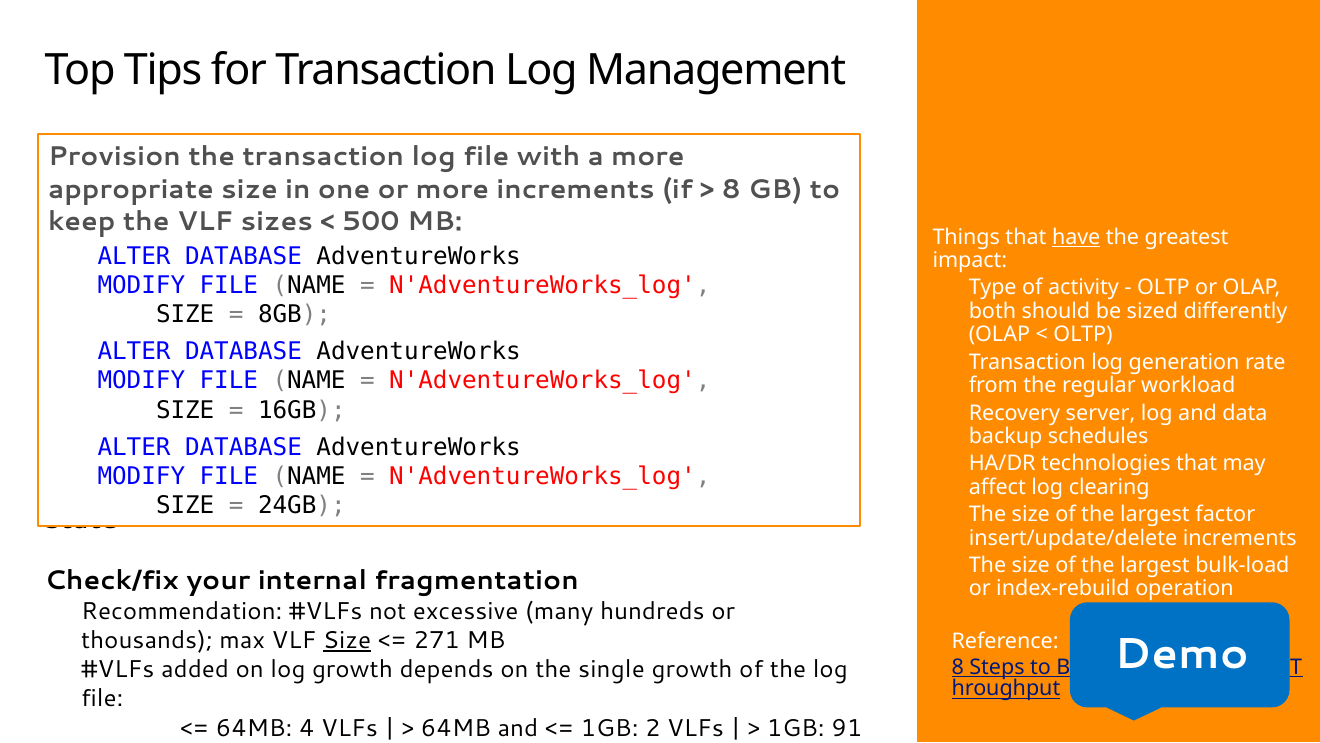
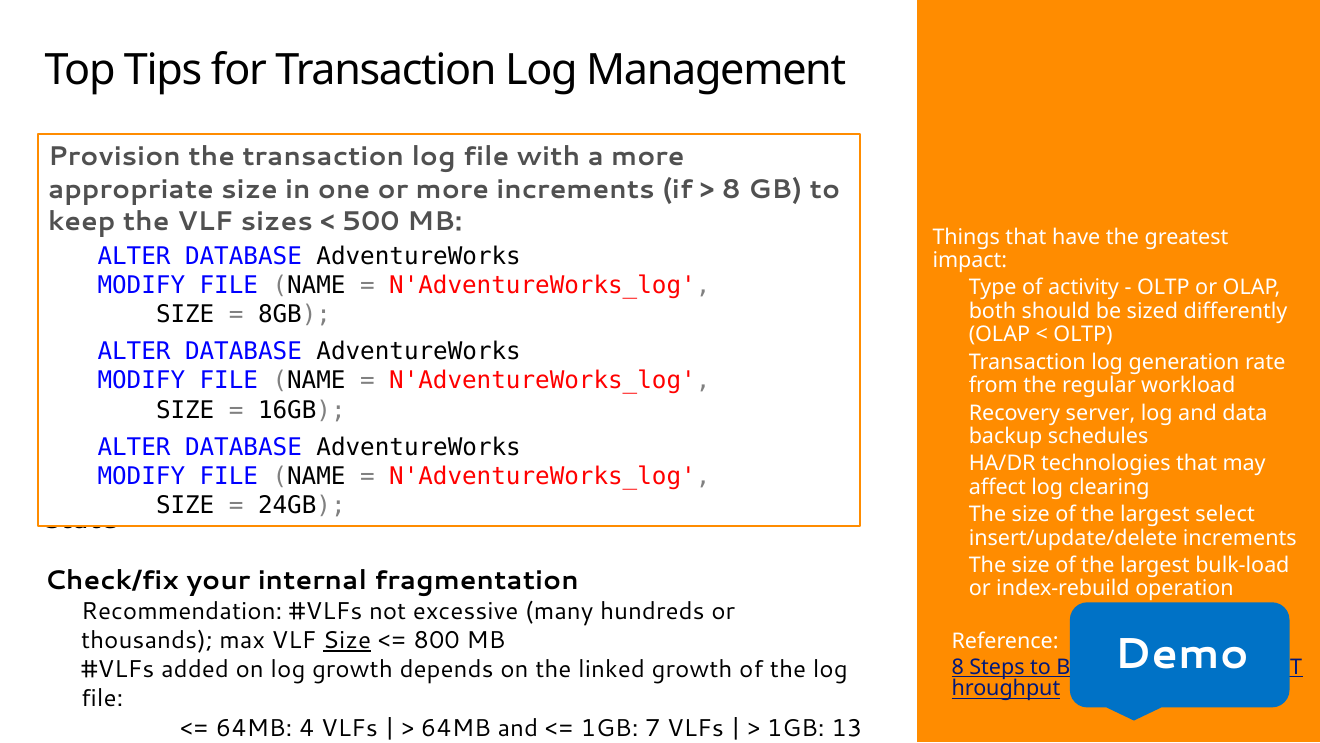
have underline: present -> none
factor: factor -> select
271: 271 -> 800
single: single -> linked
2: 2 -> 7
91: 91 -> 13
